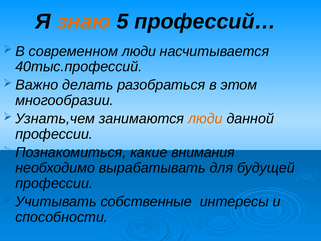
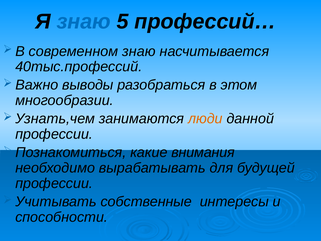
знаю at (84, 21) colour: orange -> blue
современном люди: люди -> знаю
делать: делать -> выводы
